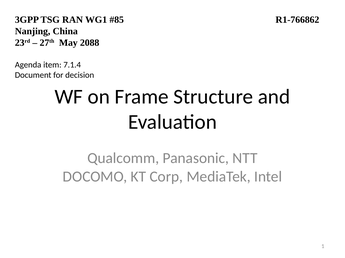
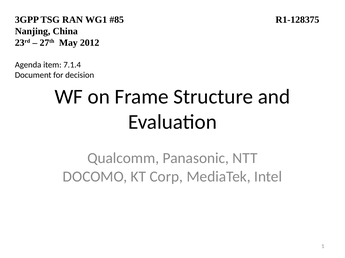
R1-766862: R1-766862 -> R1-128375
2088: 2088 -> 2012
